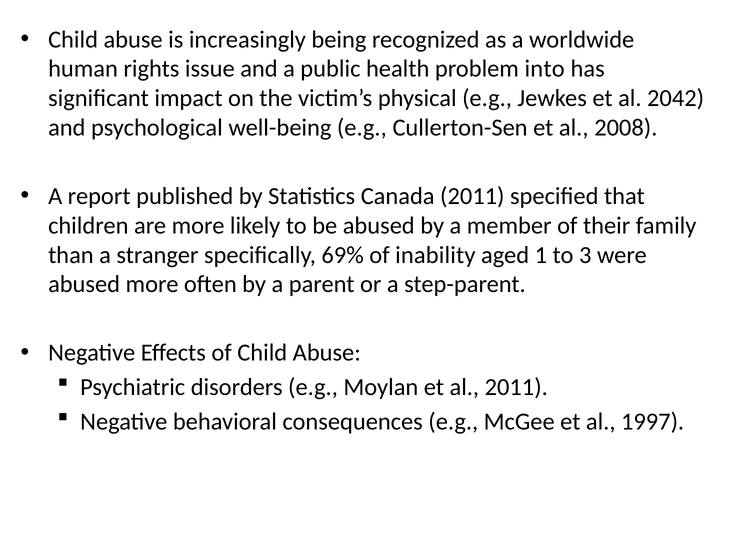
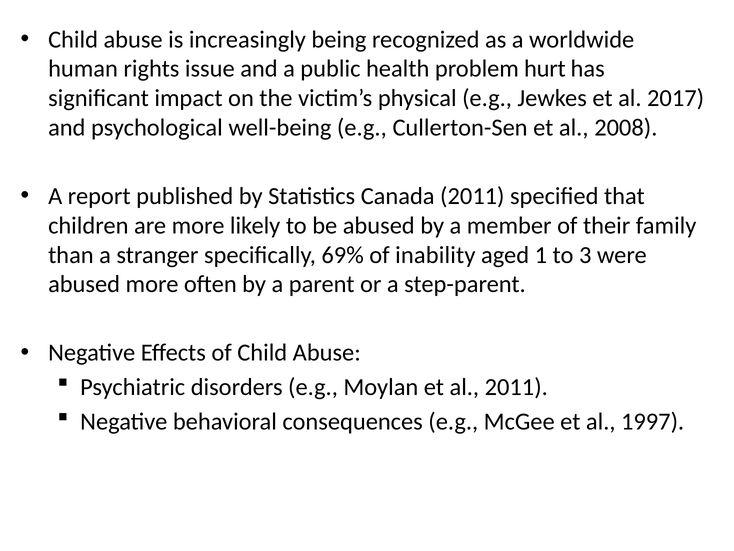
into: into -> hurt
2042: 2042 -> 2017
